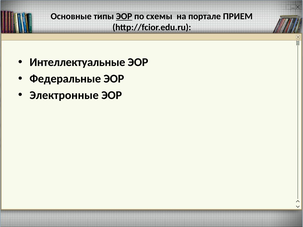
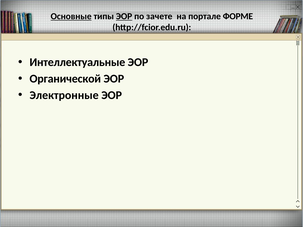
Основные underline: none -> present
схемы: схемы -> зачете
ПРИЕМ: ПРИЕМ -> ФОРМЕ
Федеральные: Федеральные -> Органической
